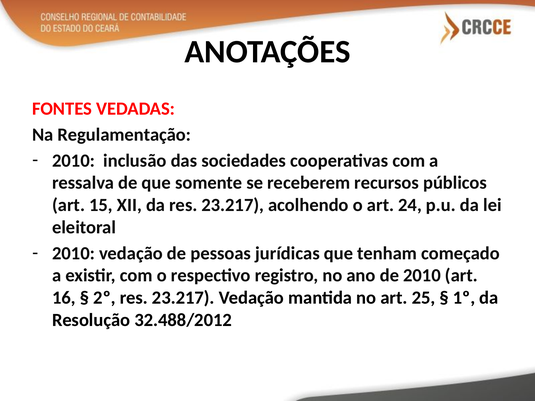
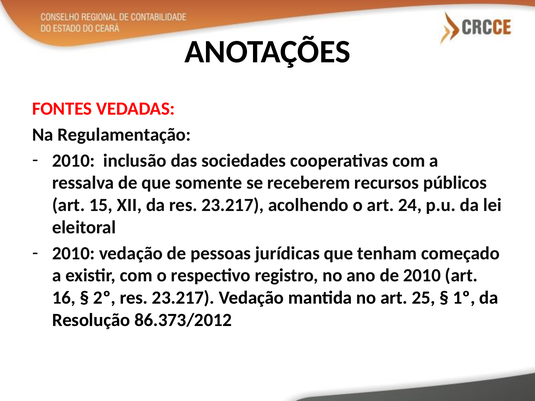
32.488/2012: 32.488/2012 -> 86.373/2012
